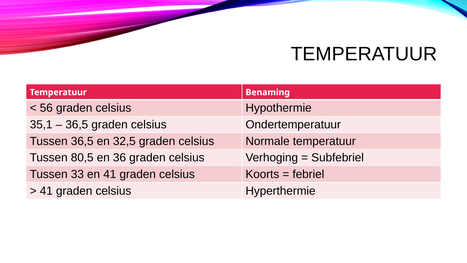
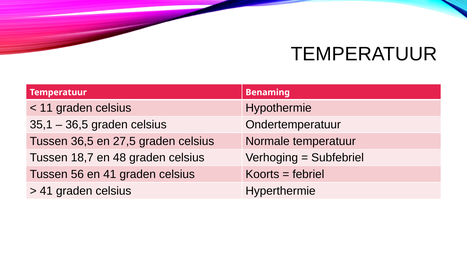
56: 56 -> 11
32,5: 32,5 -> 27,5
80,5: 80,5 -> 18,7
36: 36 -> 48
33: 33 -> 56
